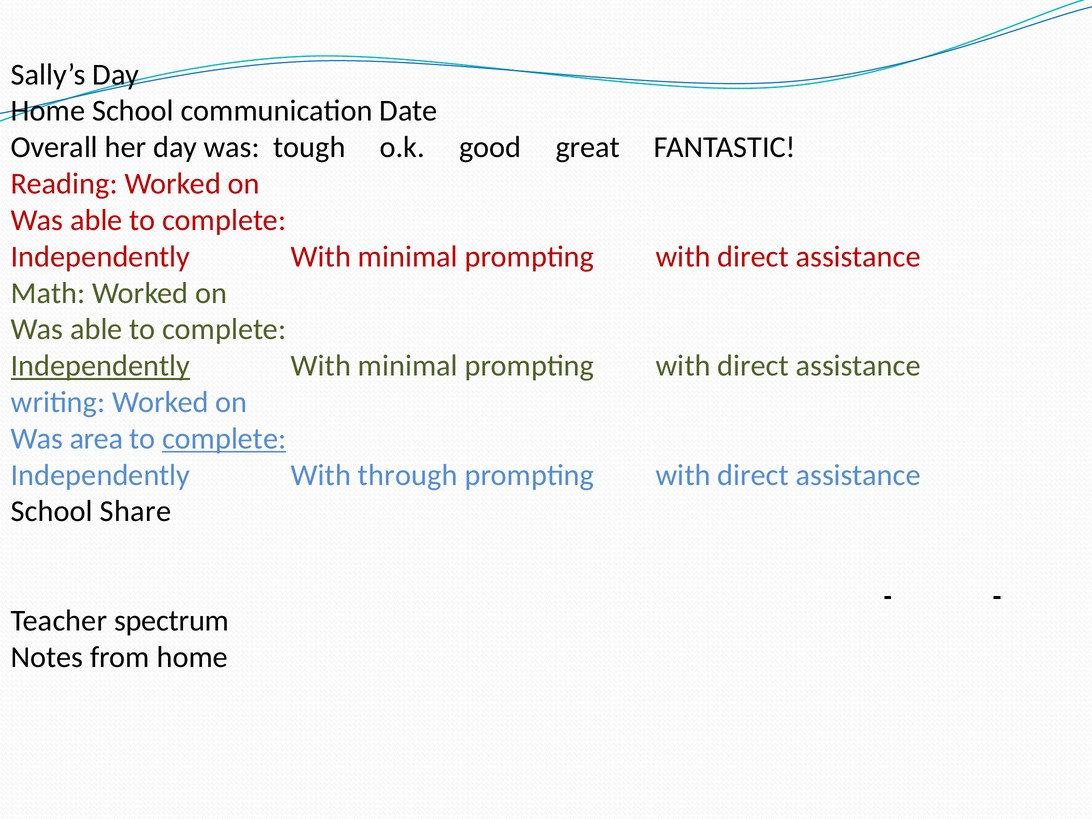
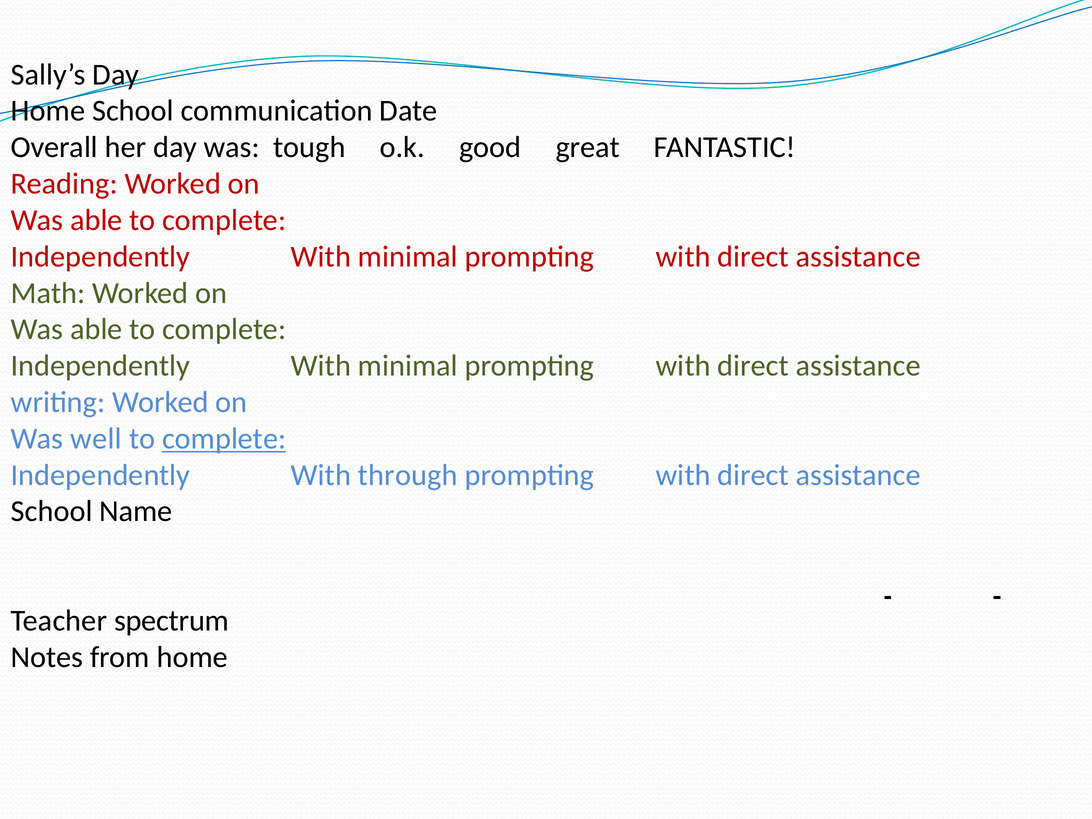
Independently at (100, 366) underline: present -> none
area: area -> well
Share: Share -> Name
